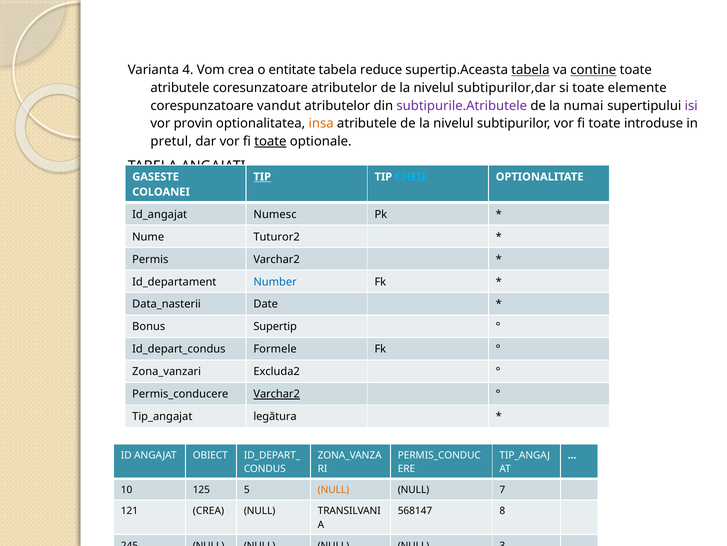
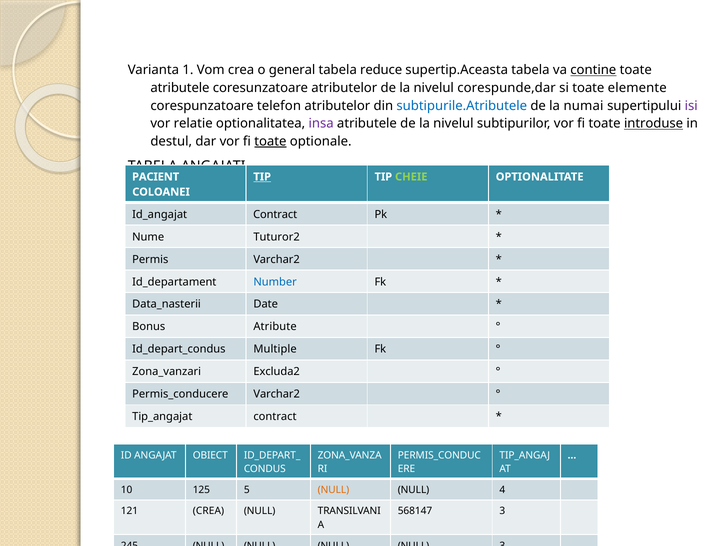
4: 4 -> 1
entitate: entitate -> general
tabela at (530, 70) underline: present -> none
subtipurilor,dar: subtipurilor,dar -> corespunde,dar
vandut: vandut -> telefon
subtipurile.Atributele colour: purple -> blue
provin: provin -> relatie
insa colour: orange -> purple
introduse underline: none -> present
pretul: pretul -> destul
GASESTE: GASESTE -> PACIENT
CHEIE colour: light blue -> light green
Numesc at (275, 214): Numesc -> Contract
Supertip: Supertip -> Atribute
Formele: Formele -> Multiple
Varchar2 at (277, 394) underline: present -> none
legătura at (275, 416): legătura -> contract
7: 7 -> 4
568147 8: 8 -> 3
